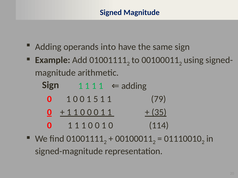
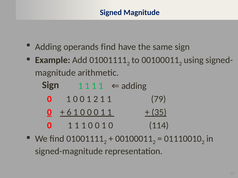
operands into: into -> find
1 5: 5 -> 2
1 at (69, 113): 1 -> 6
